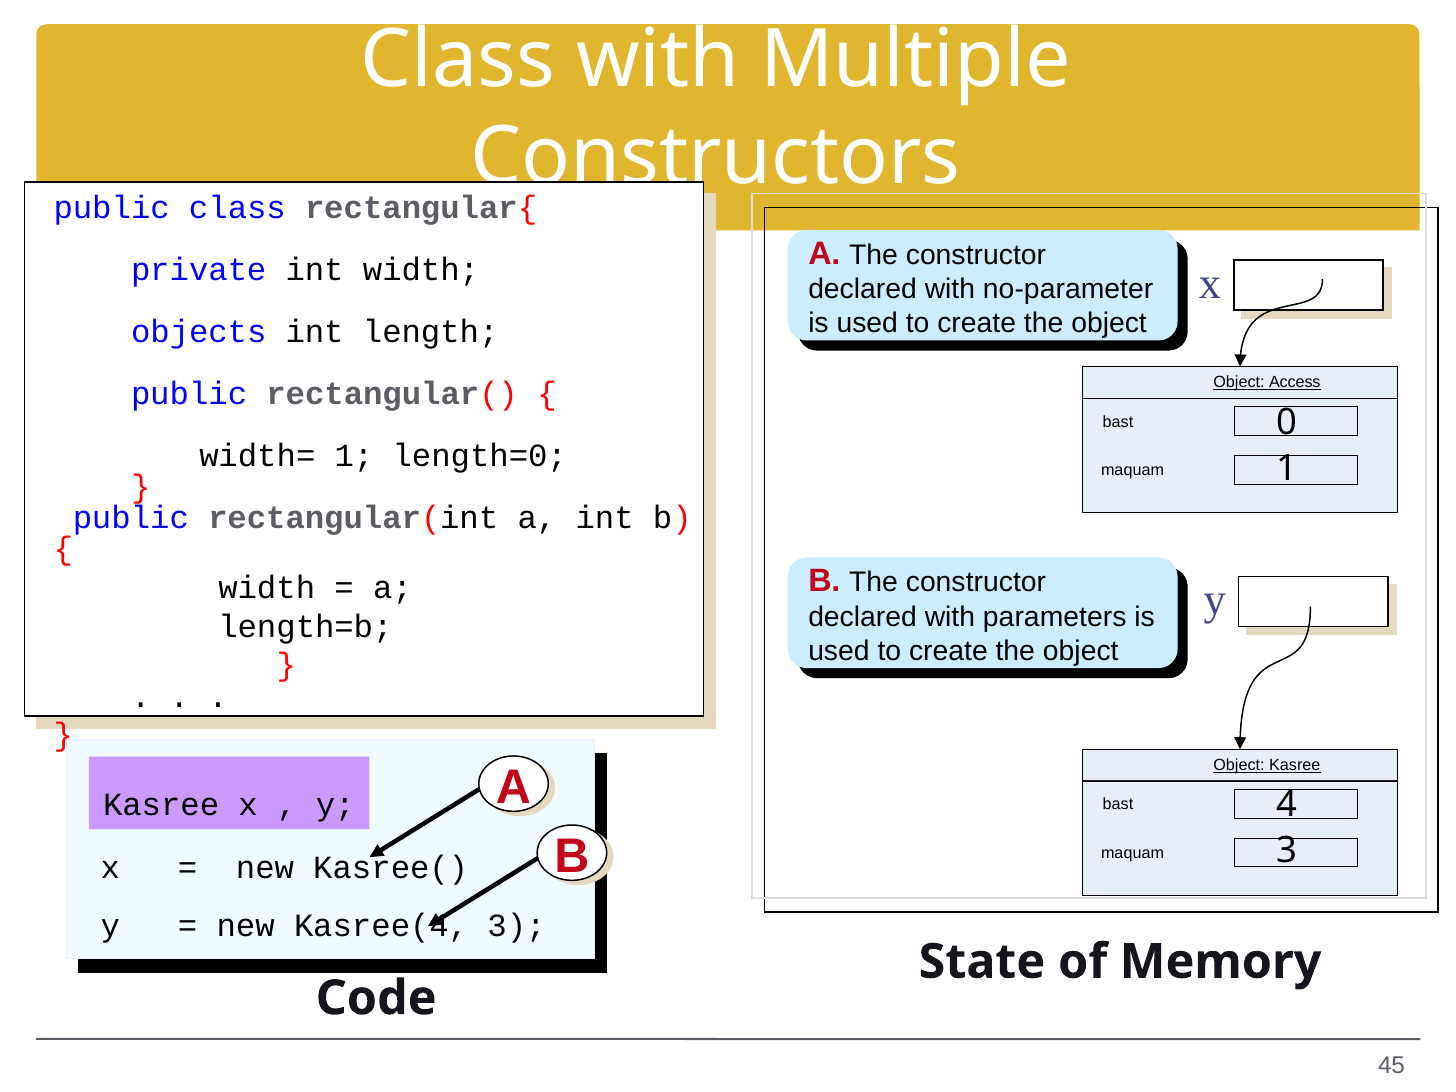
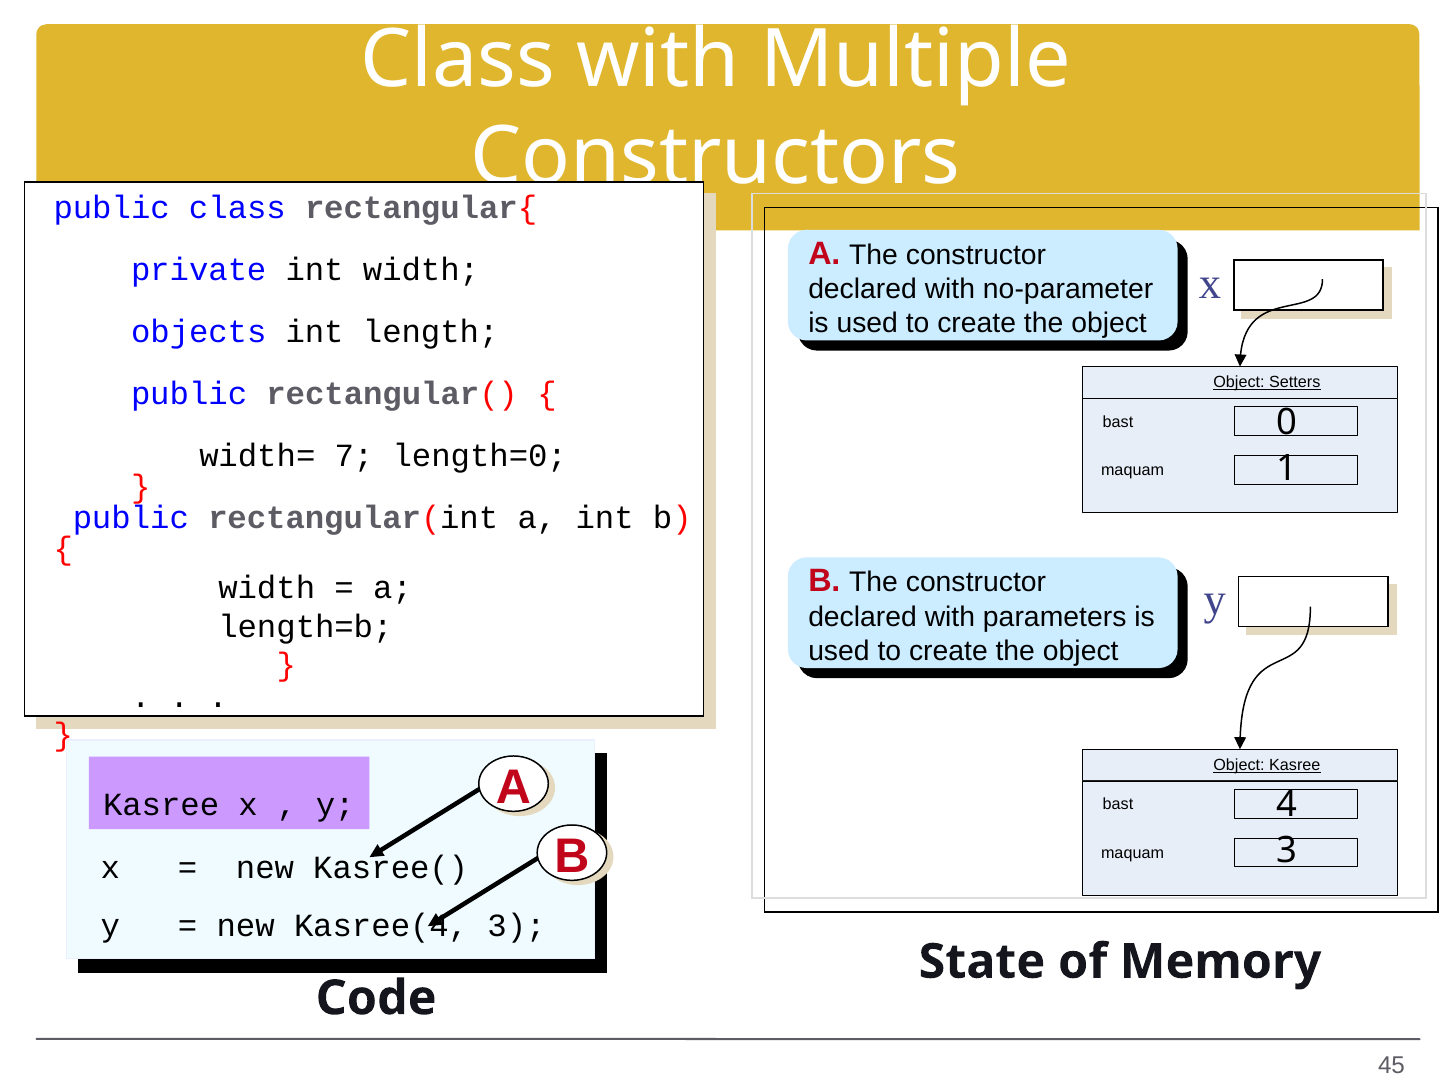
Access: Access -> Setters
width= 1: 1 -> 7
